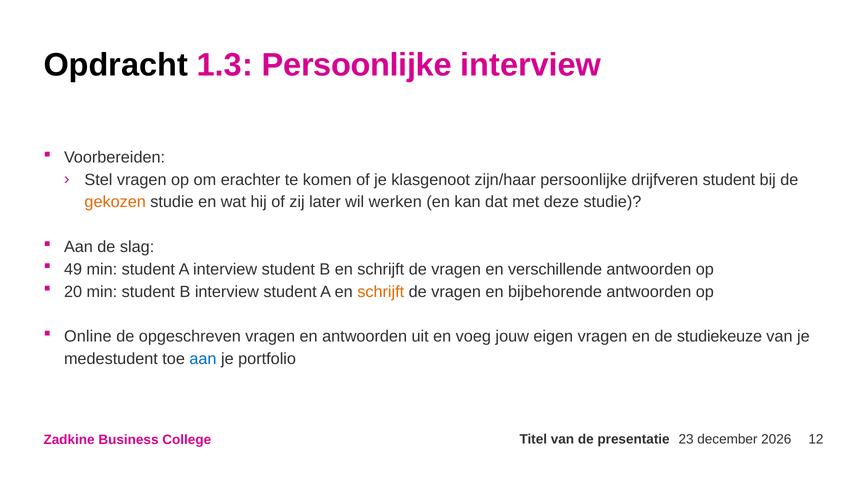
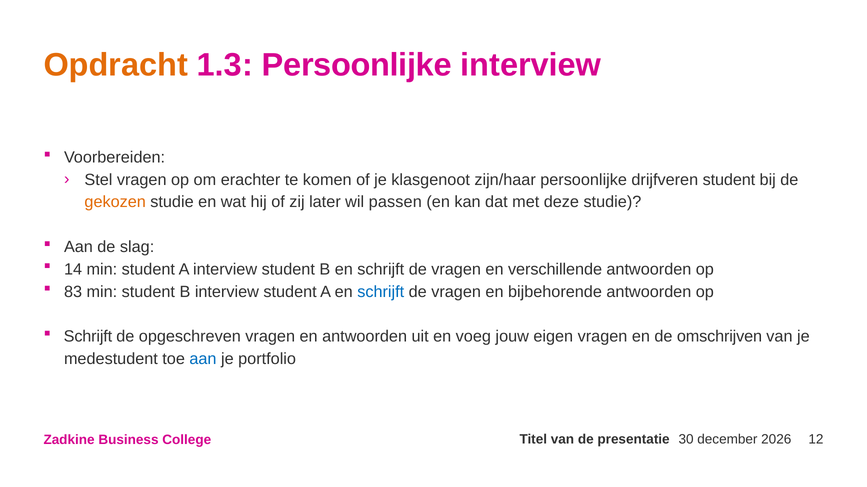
Opdracht colour: black -> orange
werken: werken -> passen
49: 49 -> 14
20: 20 -> 83
schrijft at (381, 292) colour: orange -> blue
Online at (88, 337): Online -> Schrijft
studiekeuze: studiekeuze -> omschrijven
23: 23 -> 30
